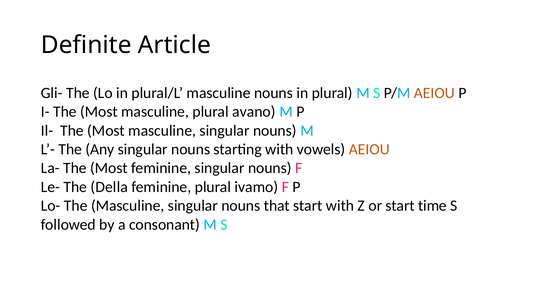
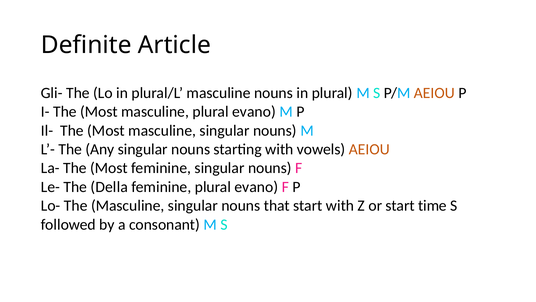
masculine plural avano: avano -> evano
feminine plural ivamo: ivamo -> evano
